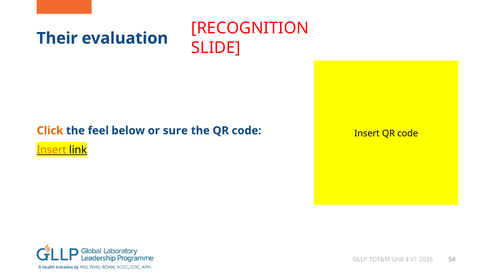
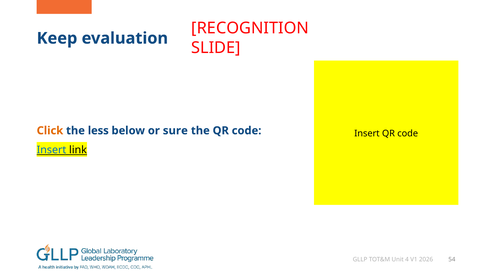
Their: Their -> Keep
feel: feel -> less
Insert at (51, 150) colour: orange -> blue
